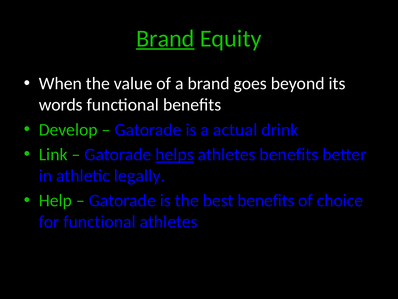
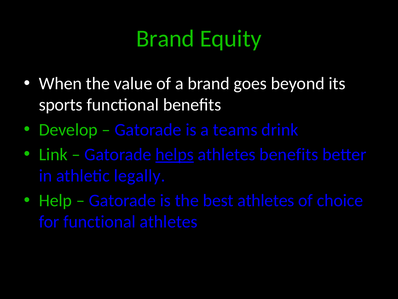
Brand at (165, 39) underline: present -> none
words: words -> sports
actual: actual -> teams
best benefits: benefits -> athletes
